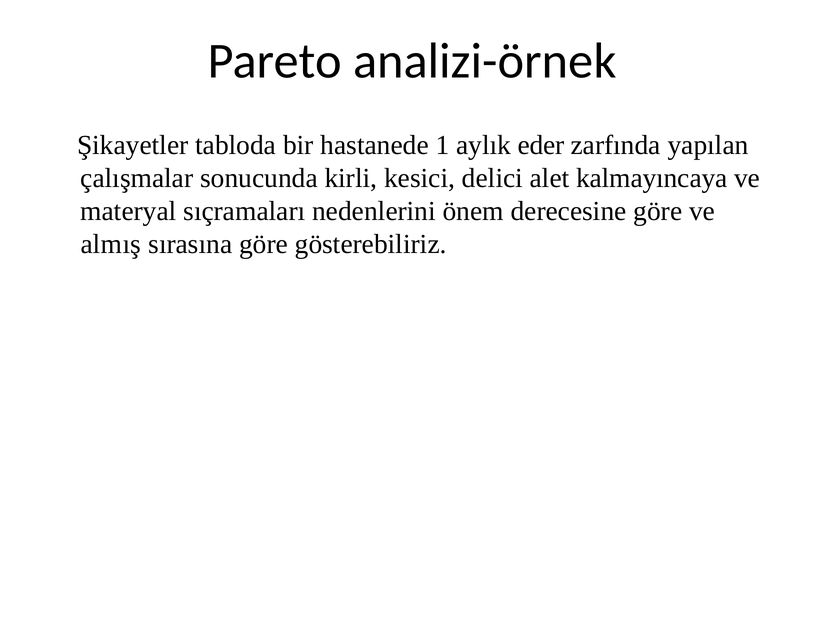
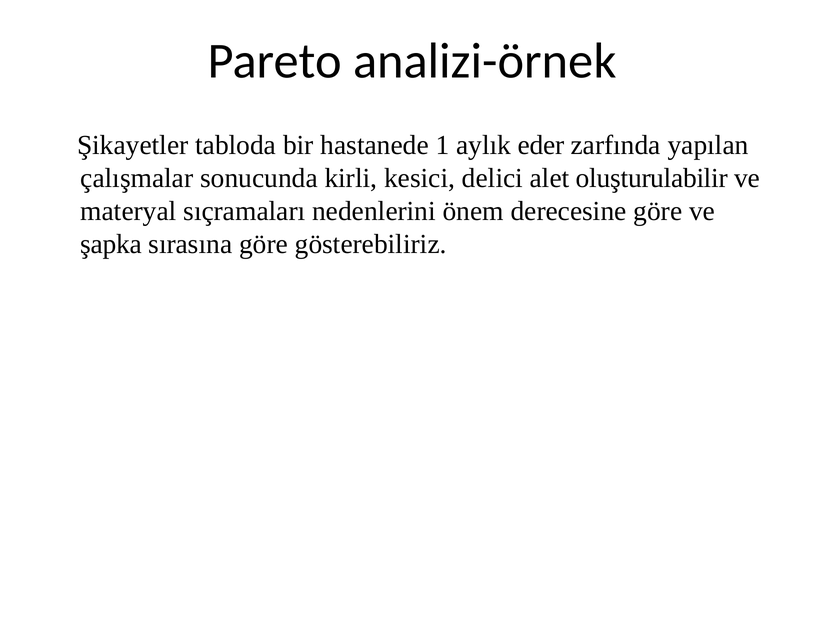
kalmayıncaya: kalmayıncaya -> oluşturulabilir
almış: almış -> şapka
